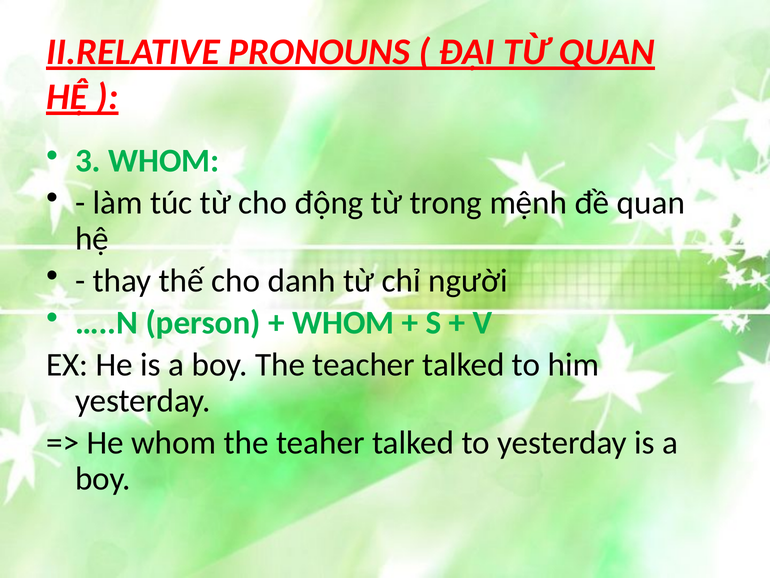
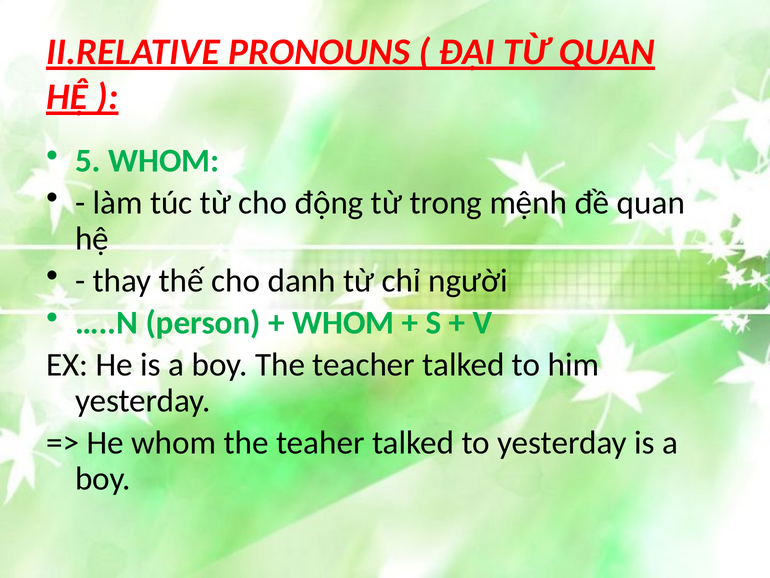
3: 3 -> 5
